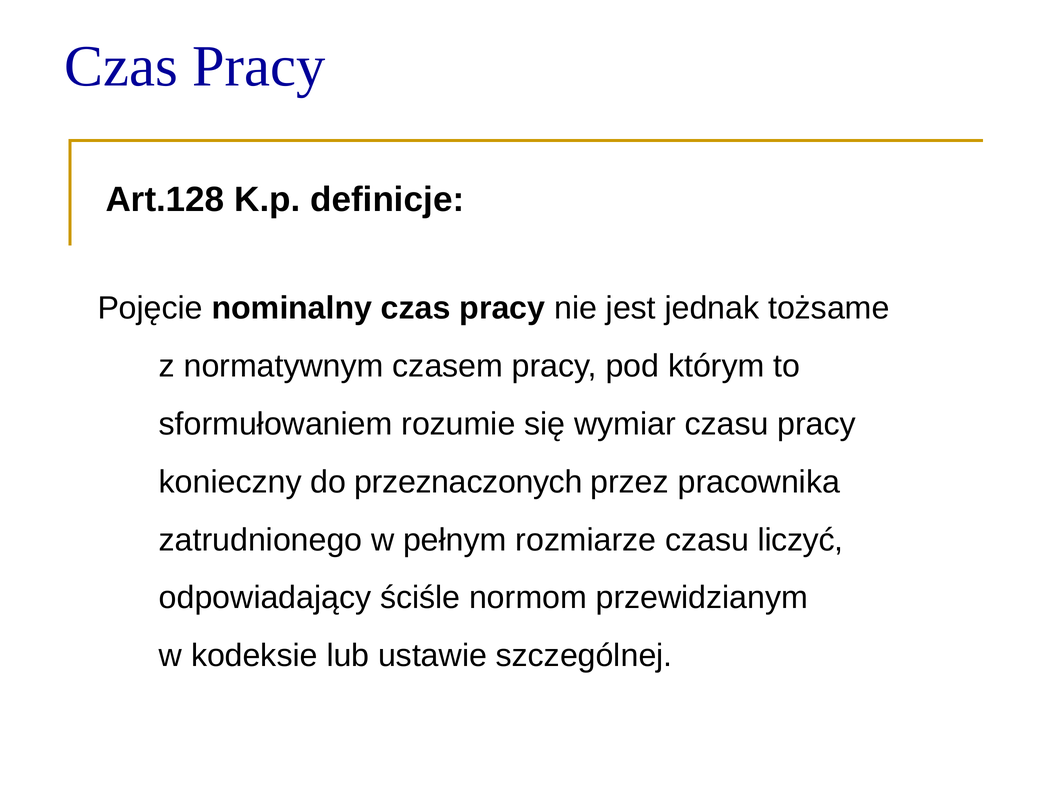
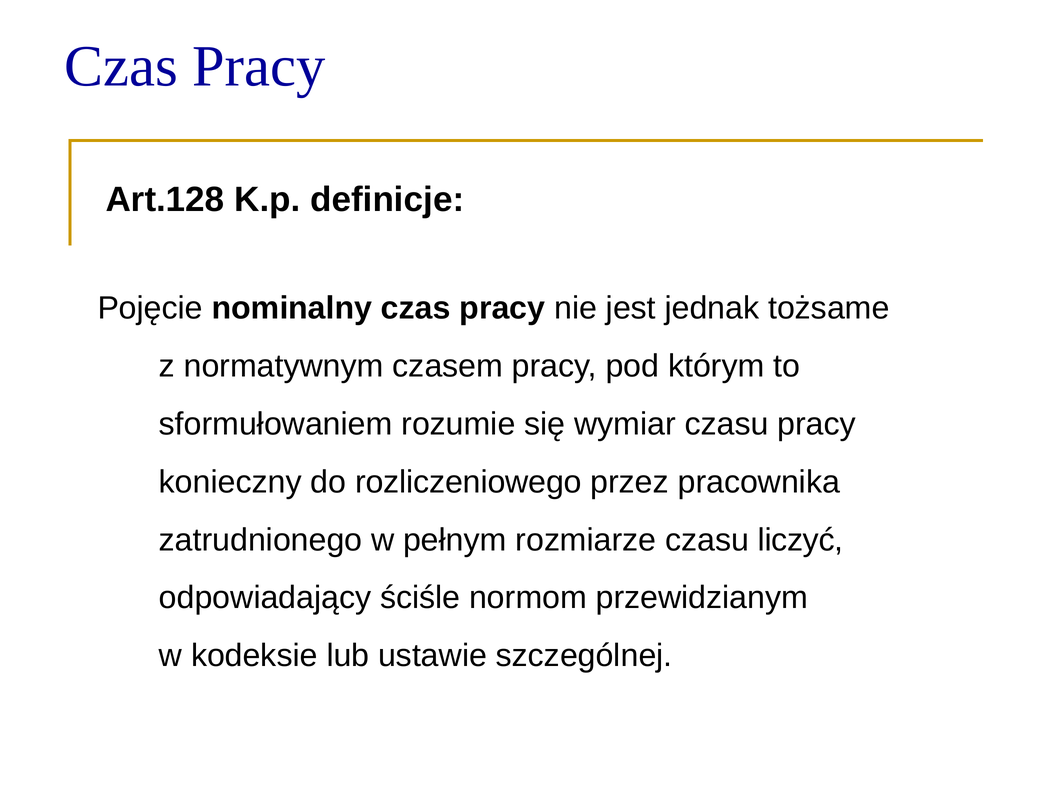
przeznaczonych: przeznaczonych -> rozliczeniowego
